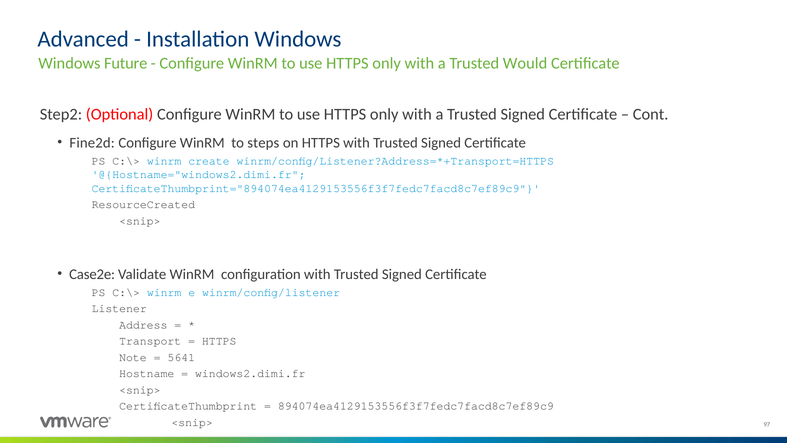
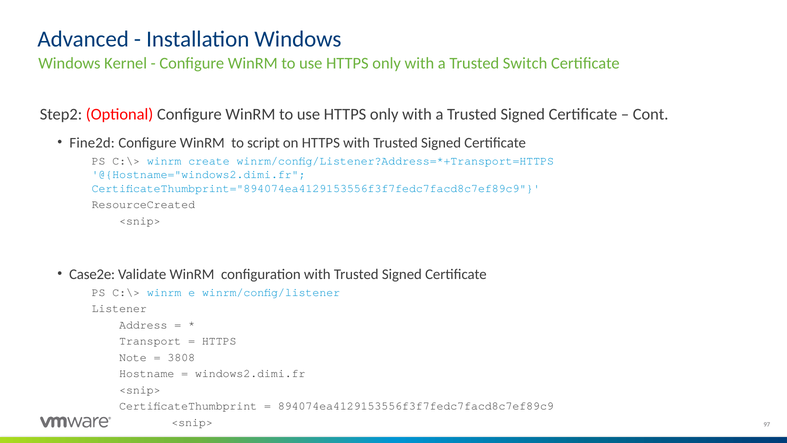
Future: Future -> Kernel
Would: Would -> Switch
steps: steps -> script
5641: 5641 -> 3808
